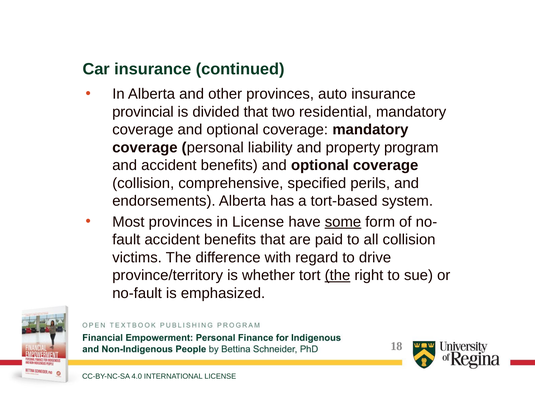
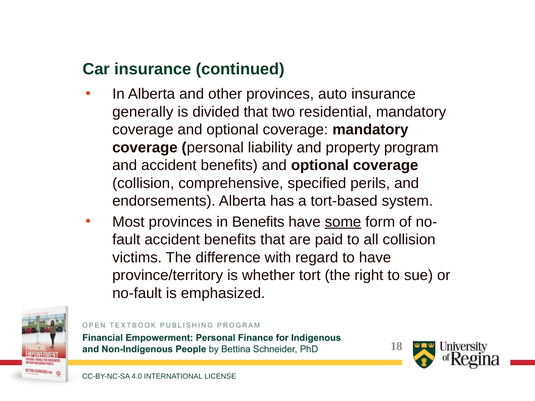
provincial: provincial -> generally
in License: License -> Benefits
to drive: drive -> have
the at (338, 276) underline: present -> none
